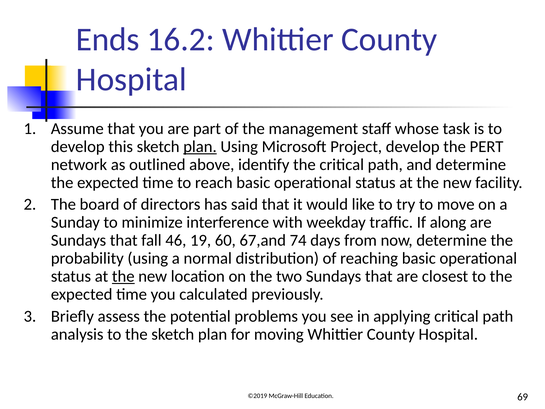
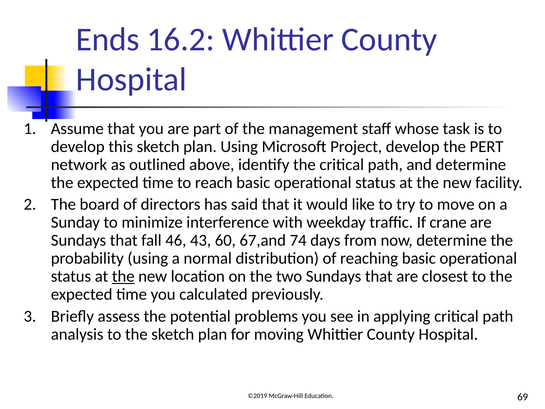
plan at (200, 147) underline: present -> none
along: along -> crane
19: 19 -> 43
